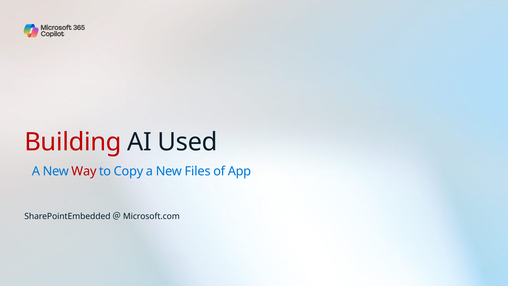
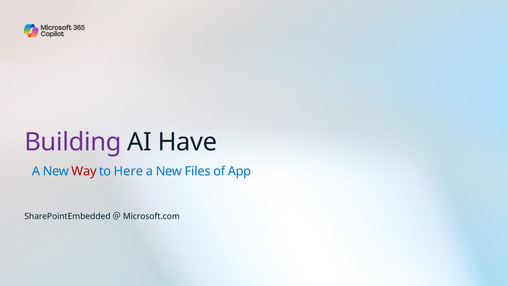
Building colour: red -> purple
Used: Used -> Have
Copy: Copy -> Here
